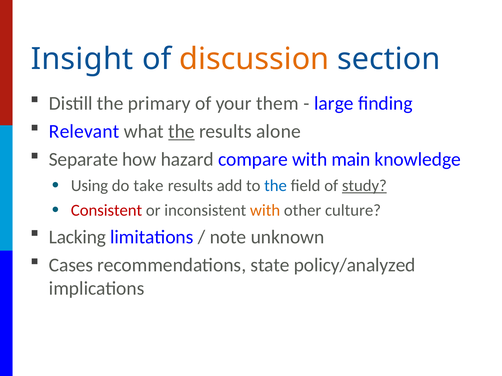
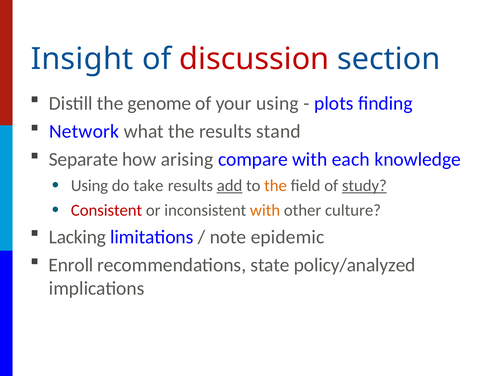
discussion colour: orange -> red
primary: primary -> genome
your them: them -> using
large: large -> plots
Relevant: Relevant -> Network
the at (181, 132) underline: present -> none
alone: alone -> stand
hazard: hazard -> arising
main: main -> each
add underline: none -> present
the at (276, 186) colour: blue -> orange
unknown: unknown -> epidemic
Cases: Cases -> Enroll
